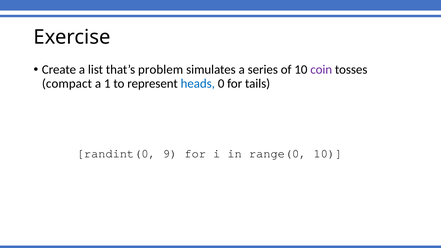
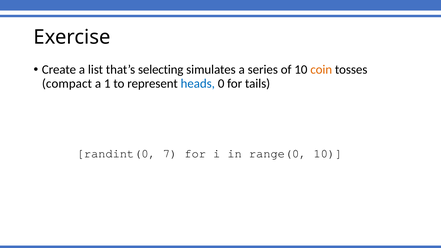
problem: problem -> selecting
coin colour: purple -> orange
9: 9 -> 7
